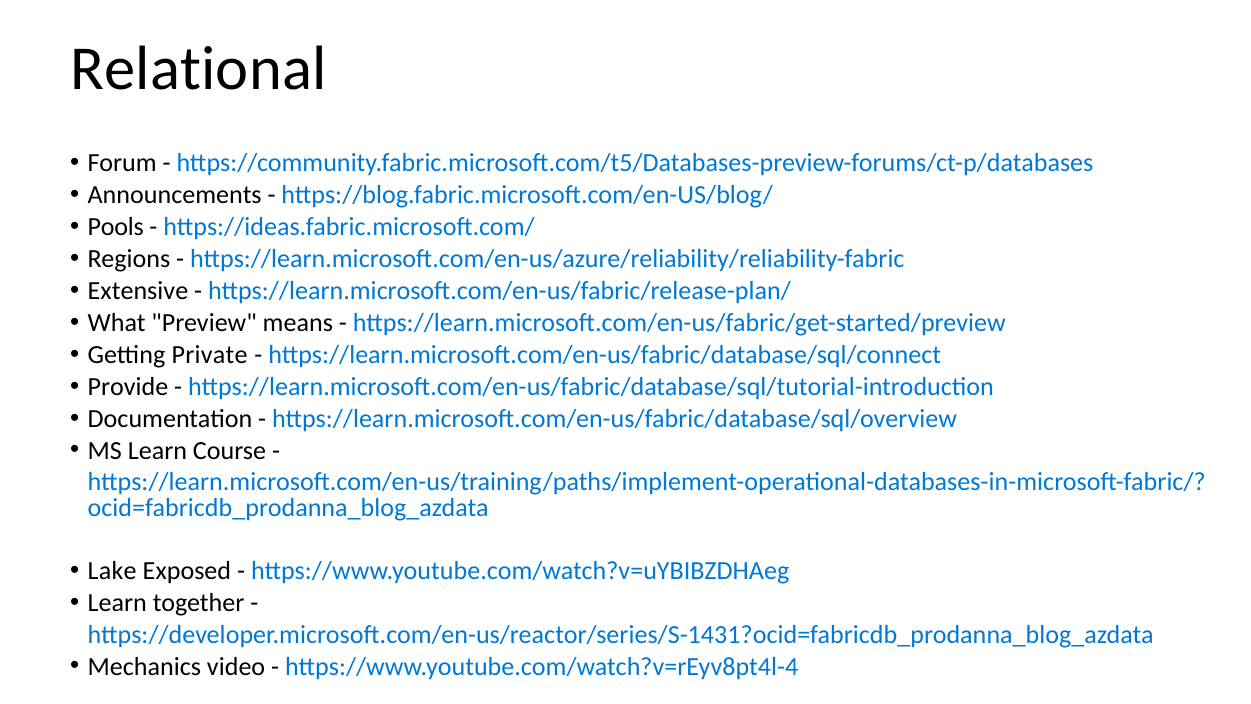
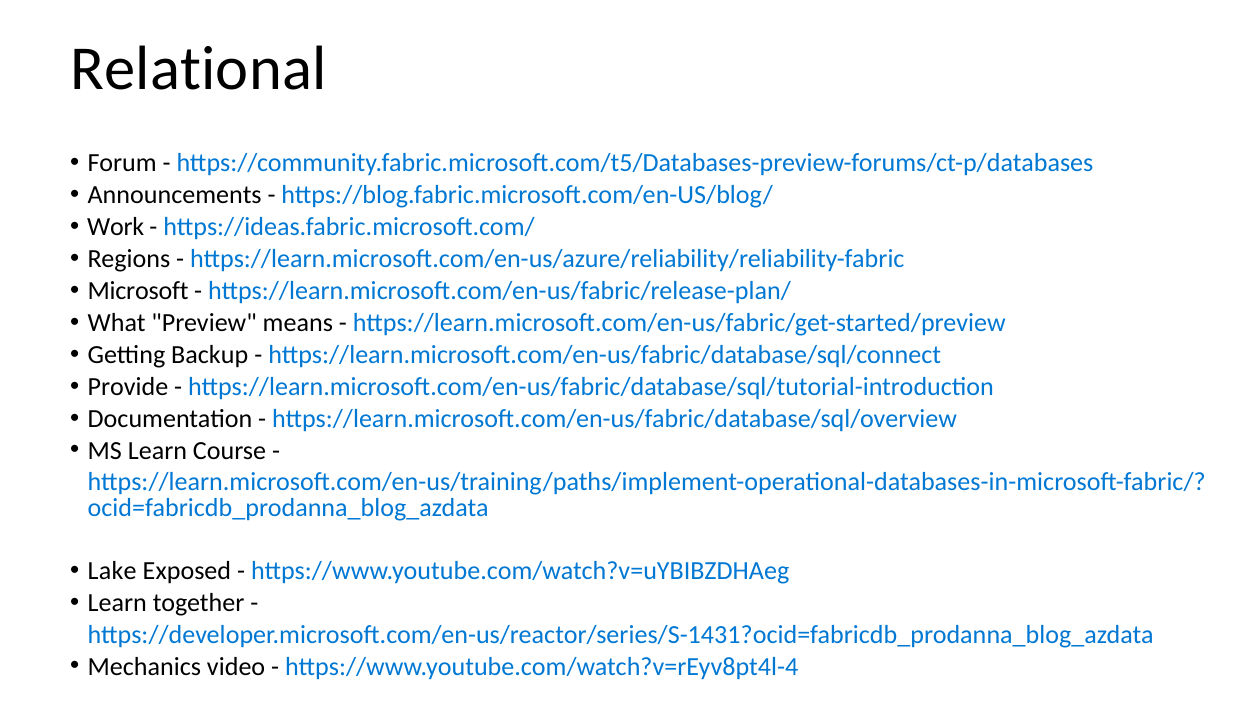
Pools: Pools -> Work
Extensive: Extensive -> Microsoft
Private: Private -> Backup
